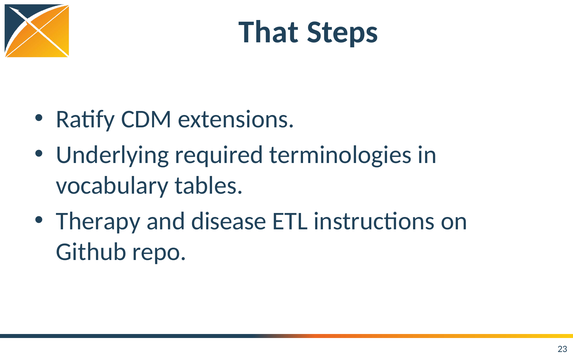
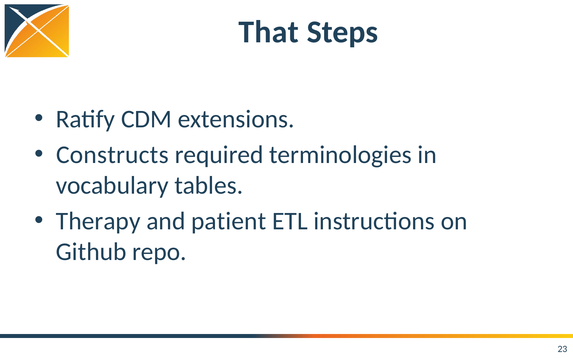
Underlying: Underlying -> Constructs
disease: disease -> patient
